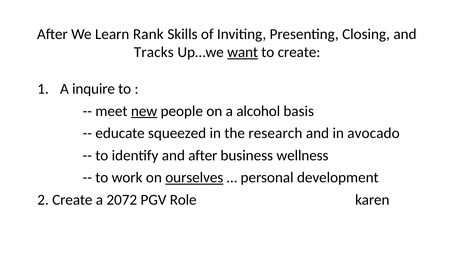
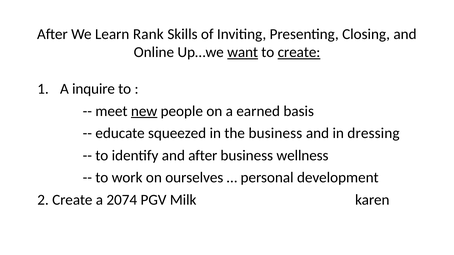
Tracks: Tracks -> Online
create at (299, 52) underline: none -> present
alcohol: alcohol -> earned
the research: research -> business
avocado: avocado -> dressing
ourselves underline: present -> none
2072: 2072 -> 2074
Role: Role -> Milk
